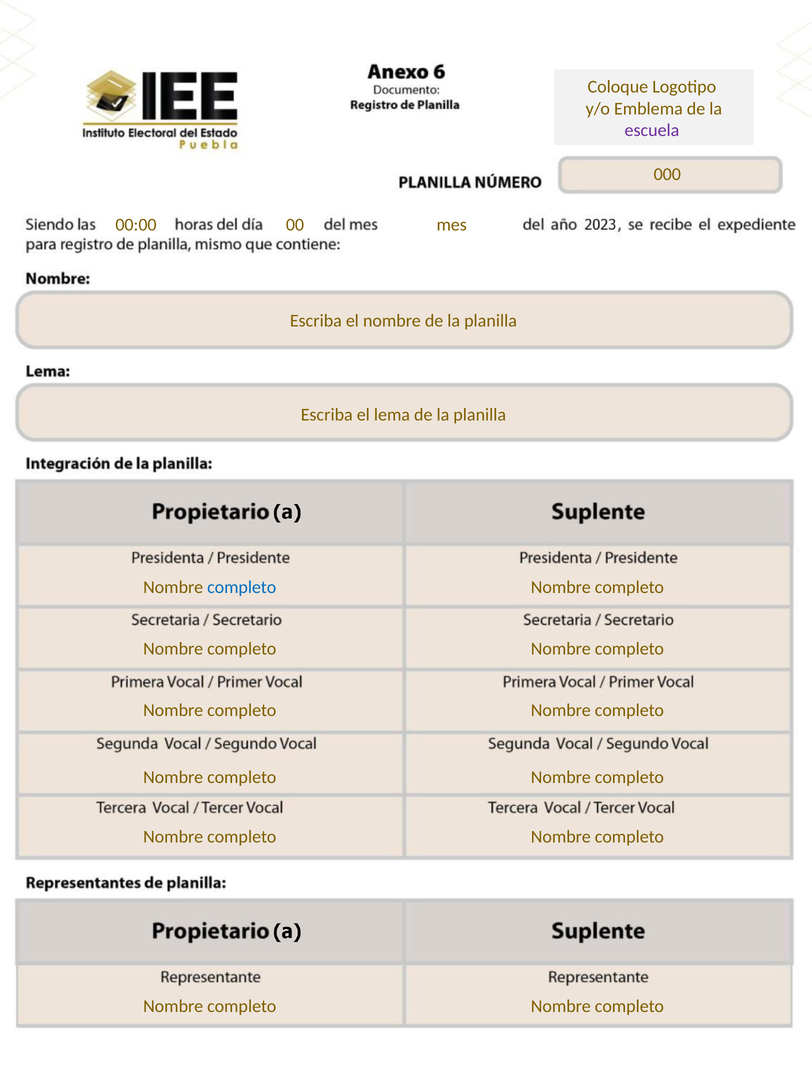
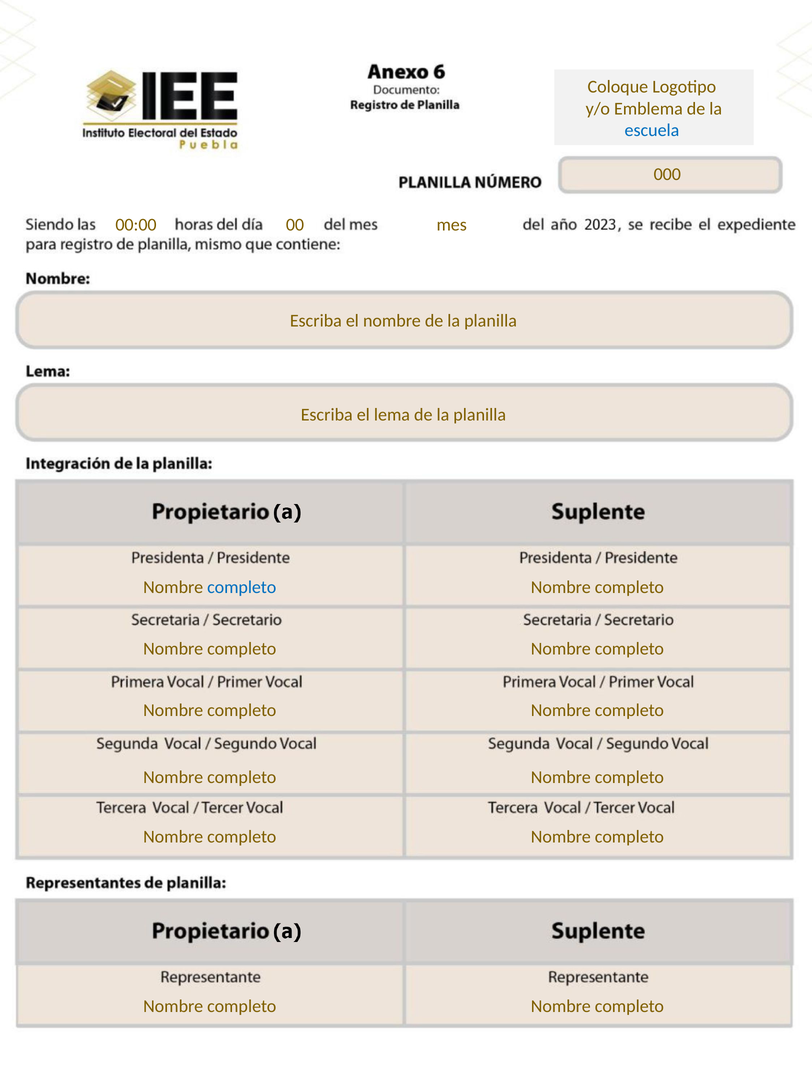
escuela colour: purple -> blue
